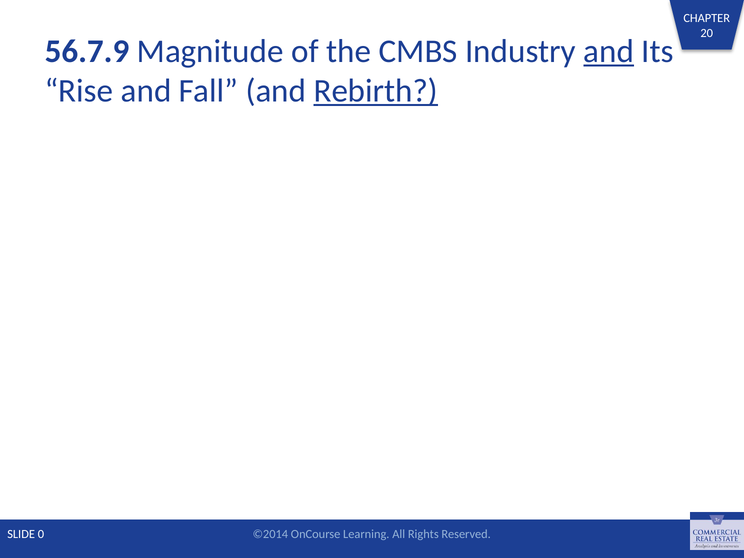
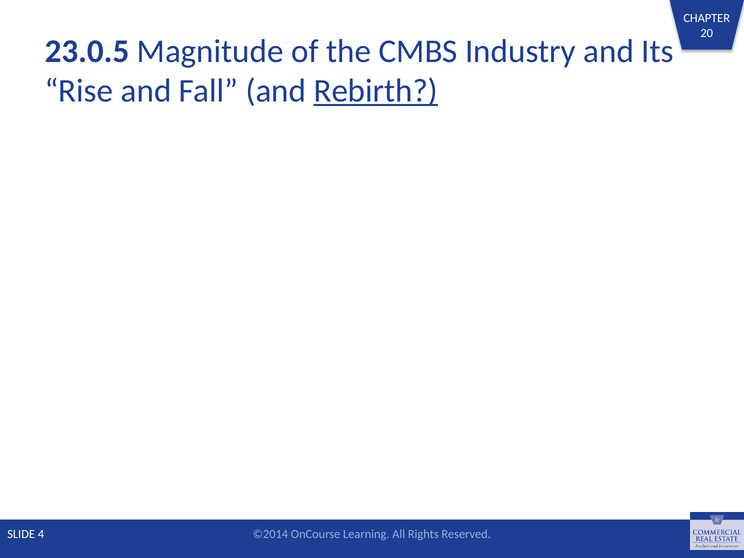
56.7.9: 56.7.9 -> 23.0.5
and at (609, 51) underline: present -> none
0: 0 -> 4
